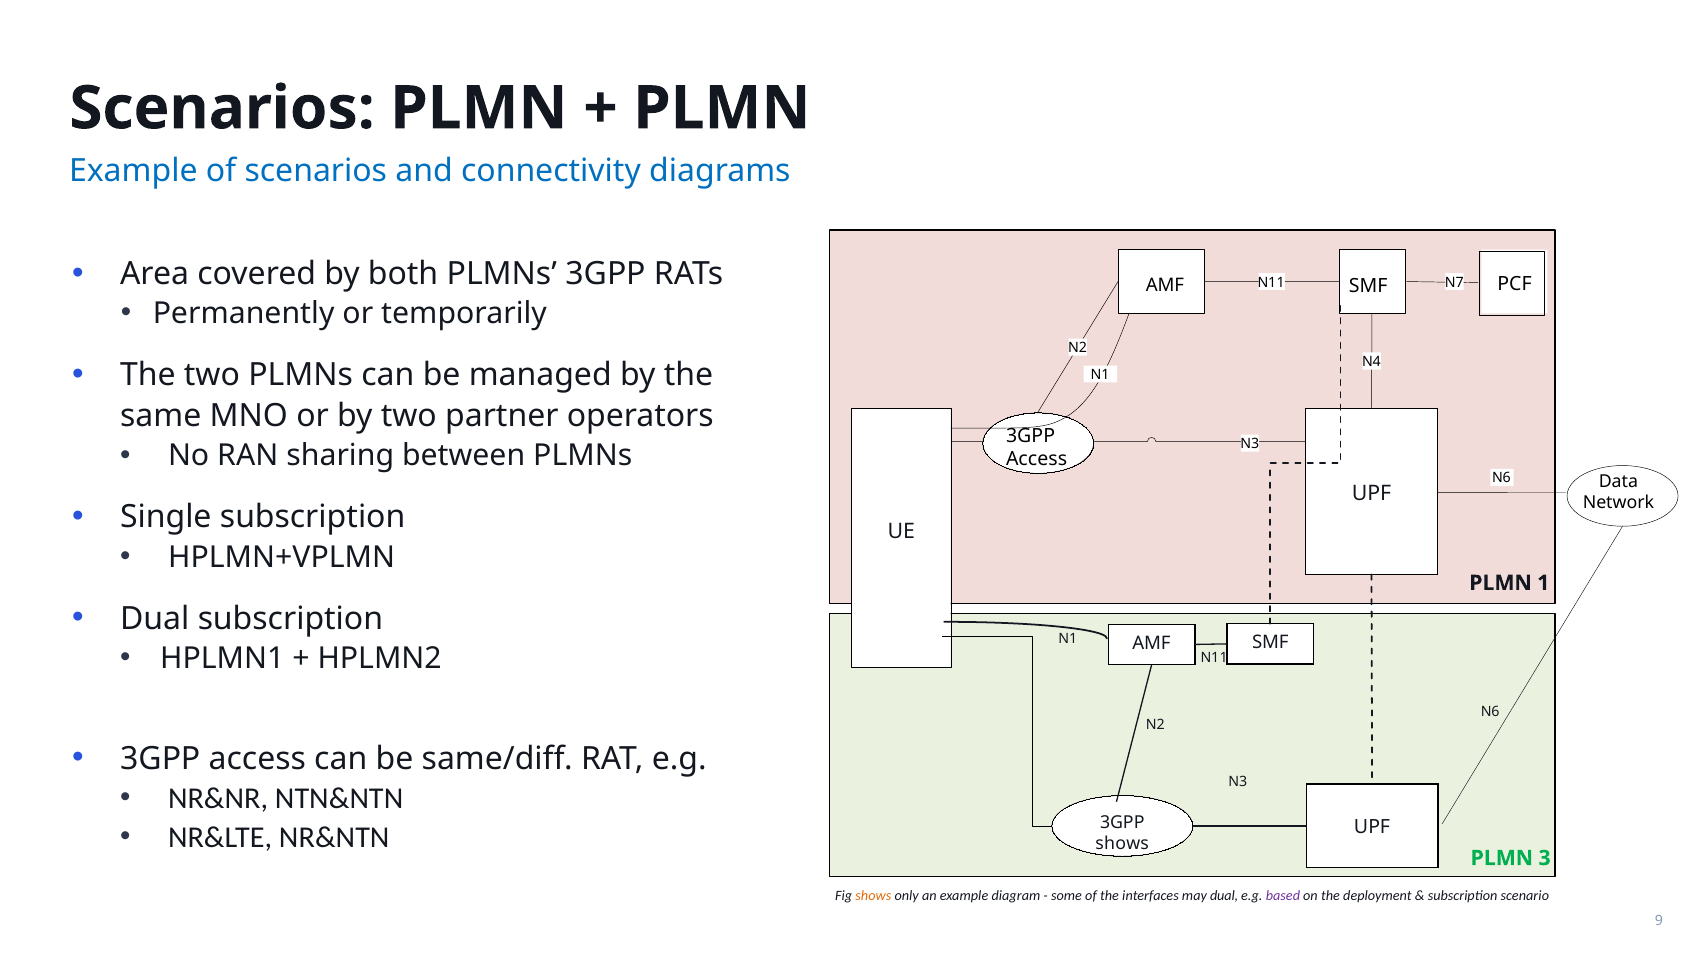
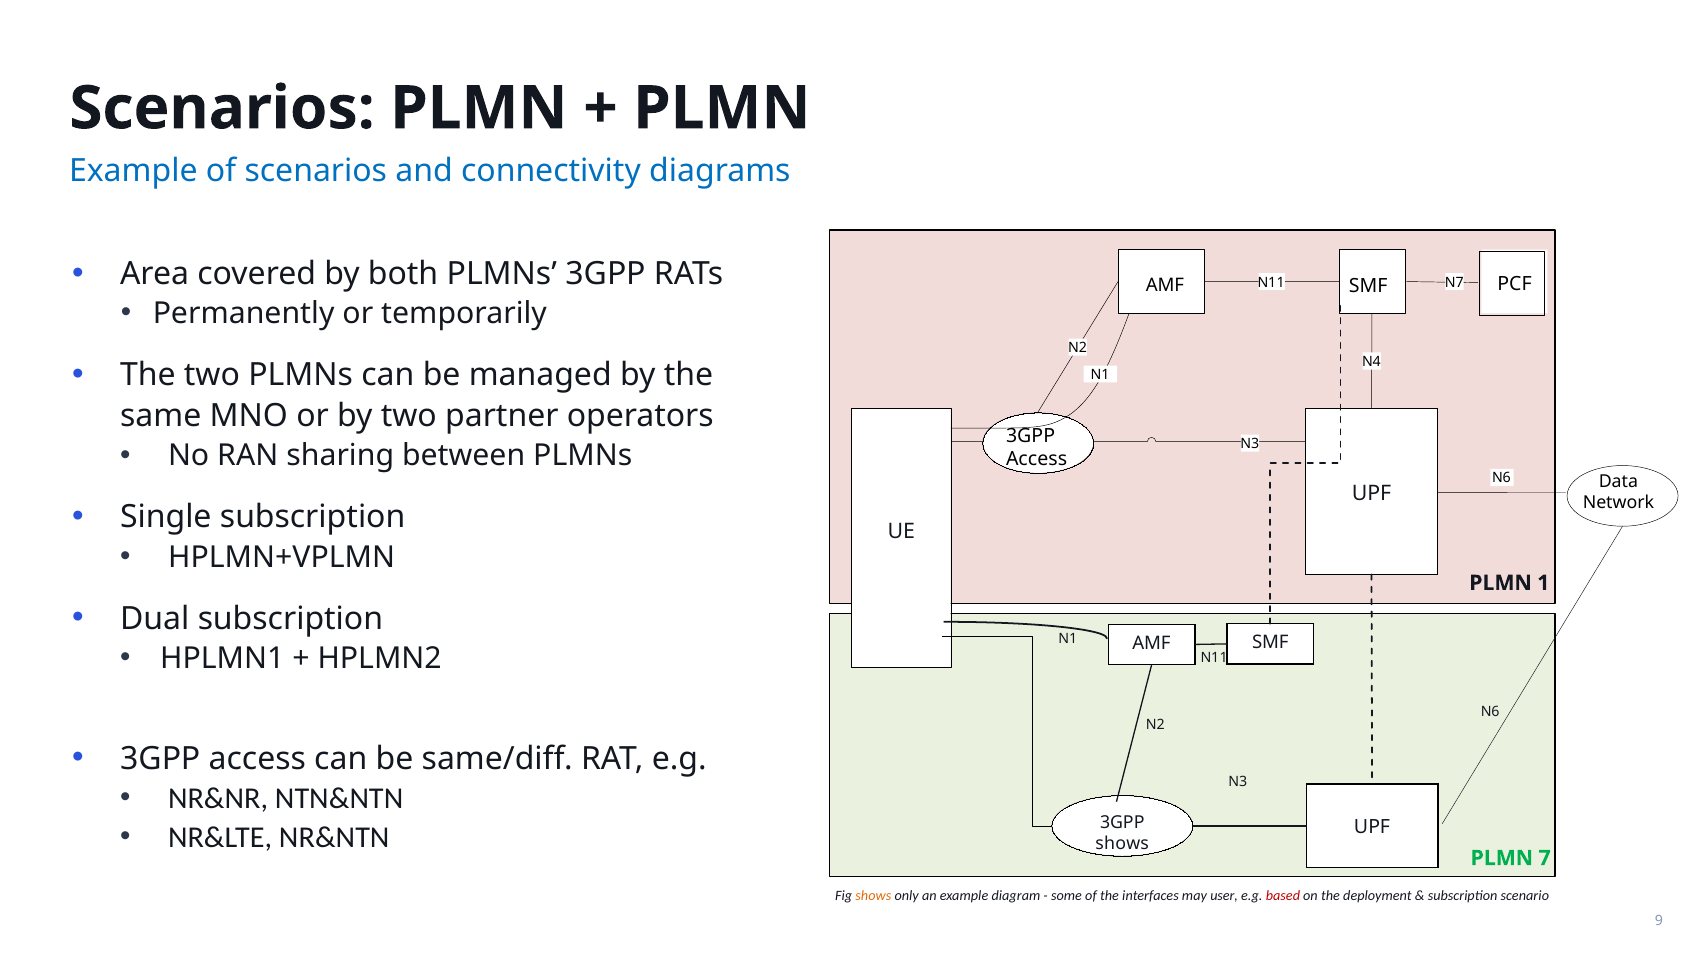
3: 3 -> 7
dual: dual -> user
based colour: purple -> red
